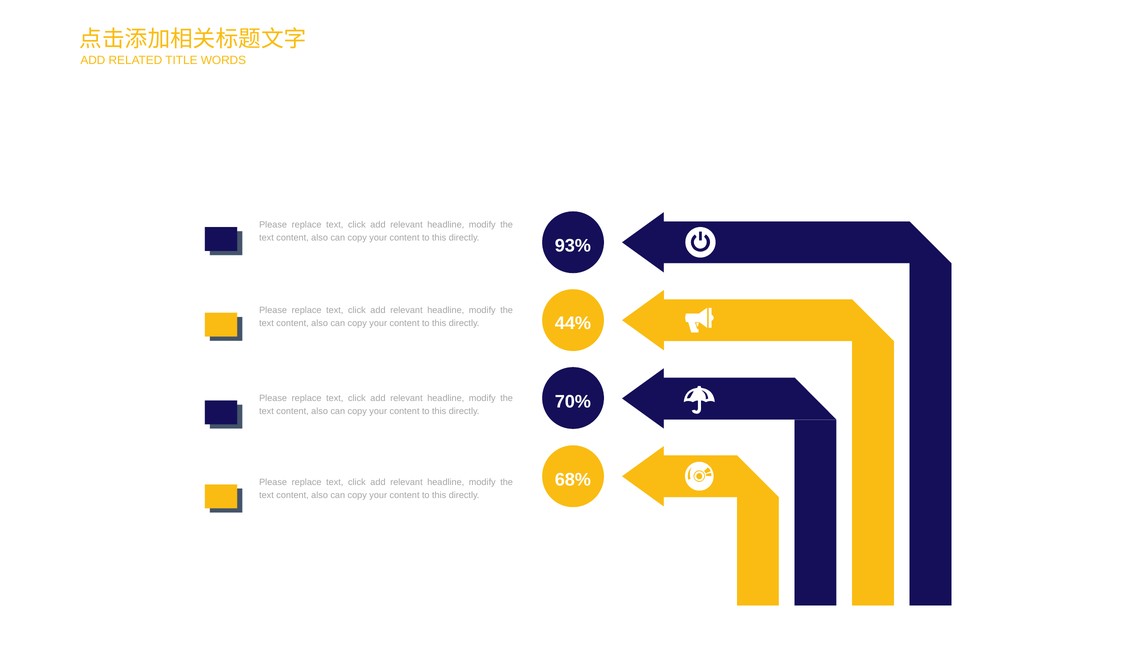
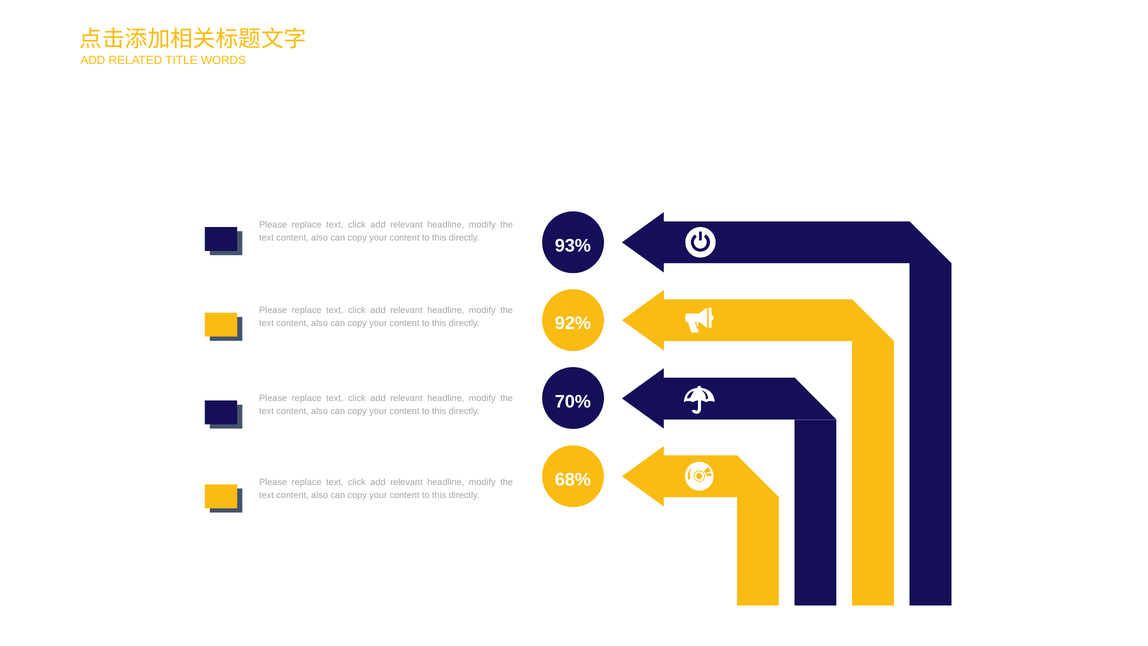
44%: 44% -> 92%
